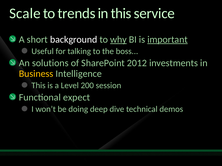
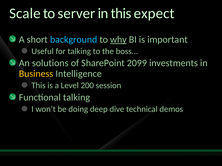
trends: trends -> server
service: service -> expect
background colour: white -> light blue
important underline: present -> none
2012: 2012 -> 2099
Functional expect: expect -> talking
